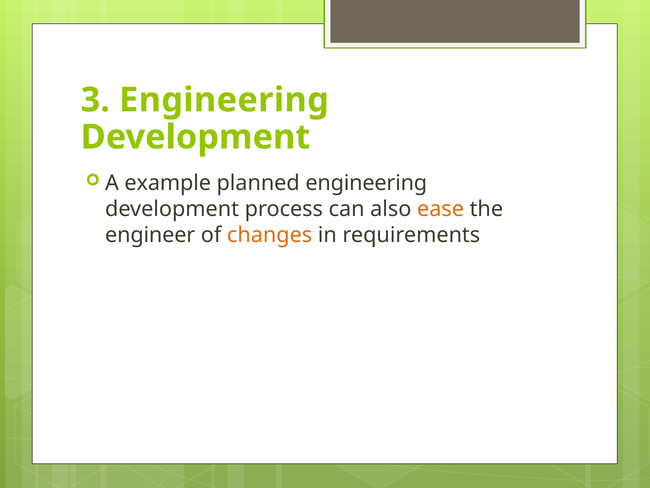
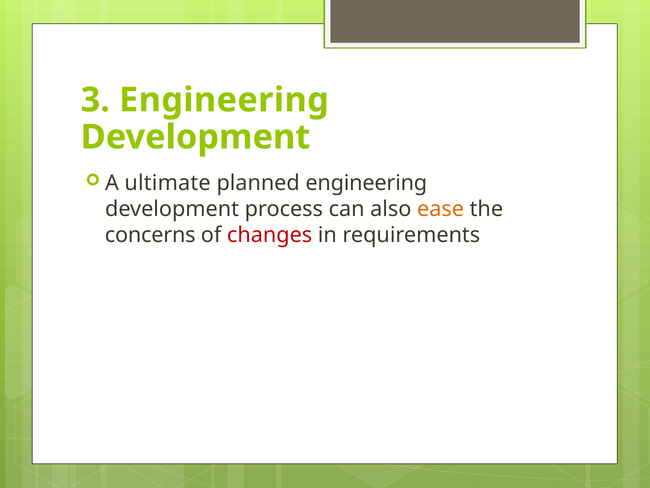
example: example -> ultimate
engineer: engineer -> concerns
changes colour: orange -> red
